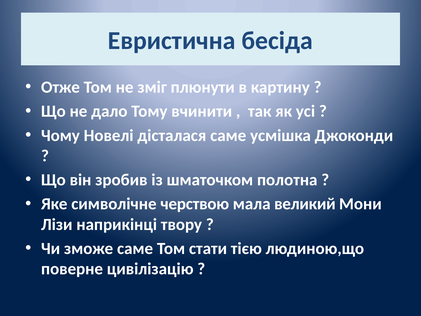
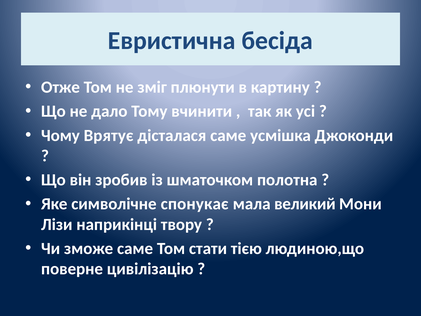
Новелі: Новелі -> Врятує
черствою: черствою -> спонукає
